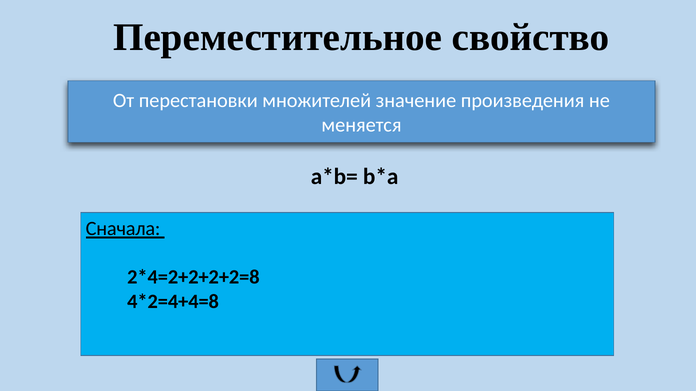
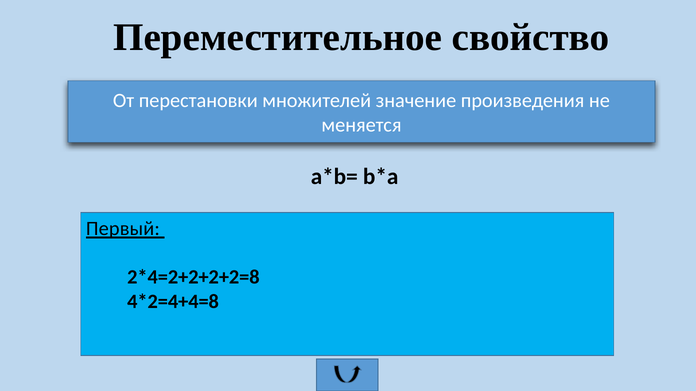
Сначала: Сначала -> Первый
